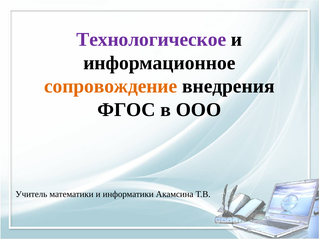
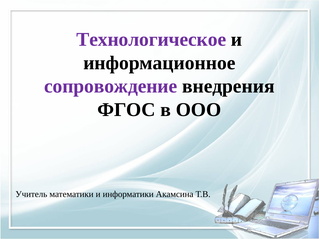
сопровождение colour: orange -> purple
